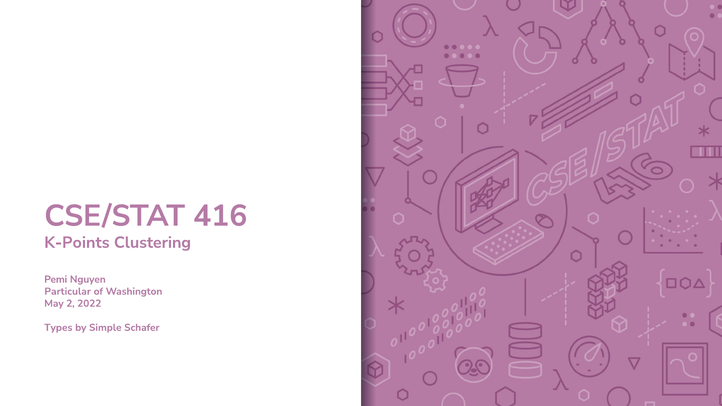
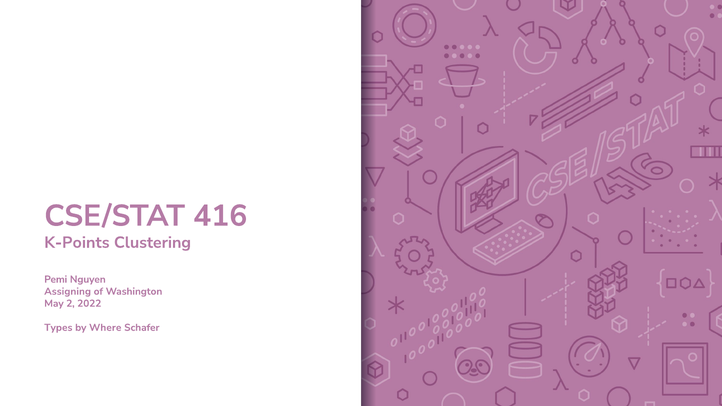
Particular: Particular -> Assigning
Simple: Simple -> Where
